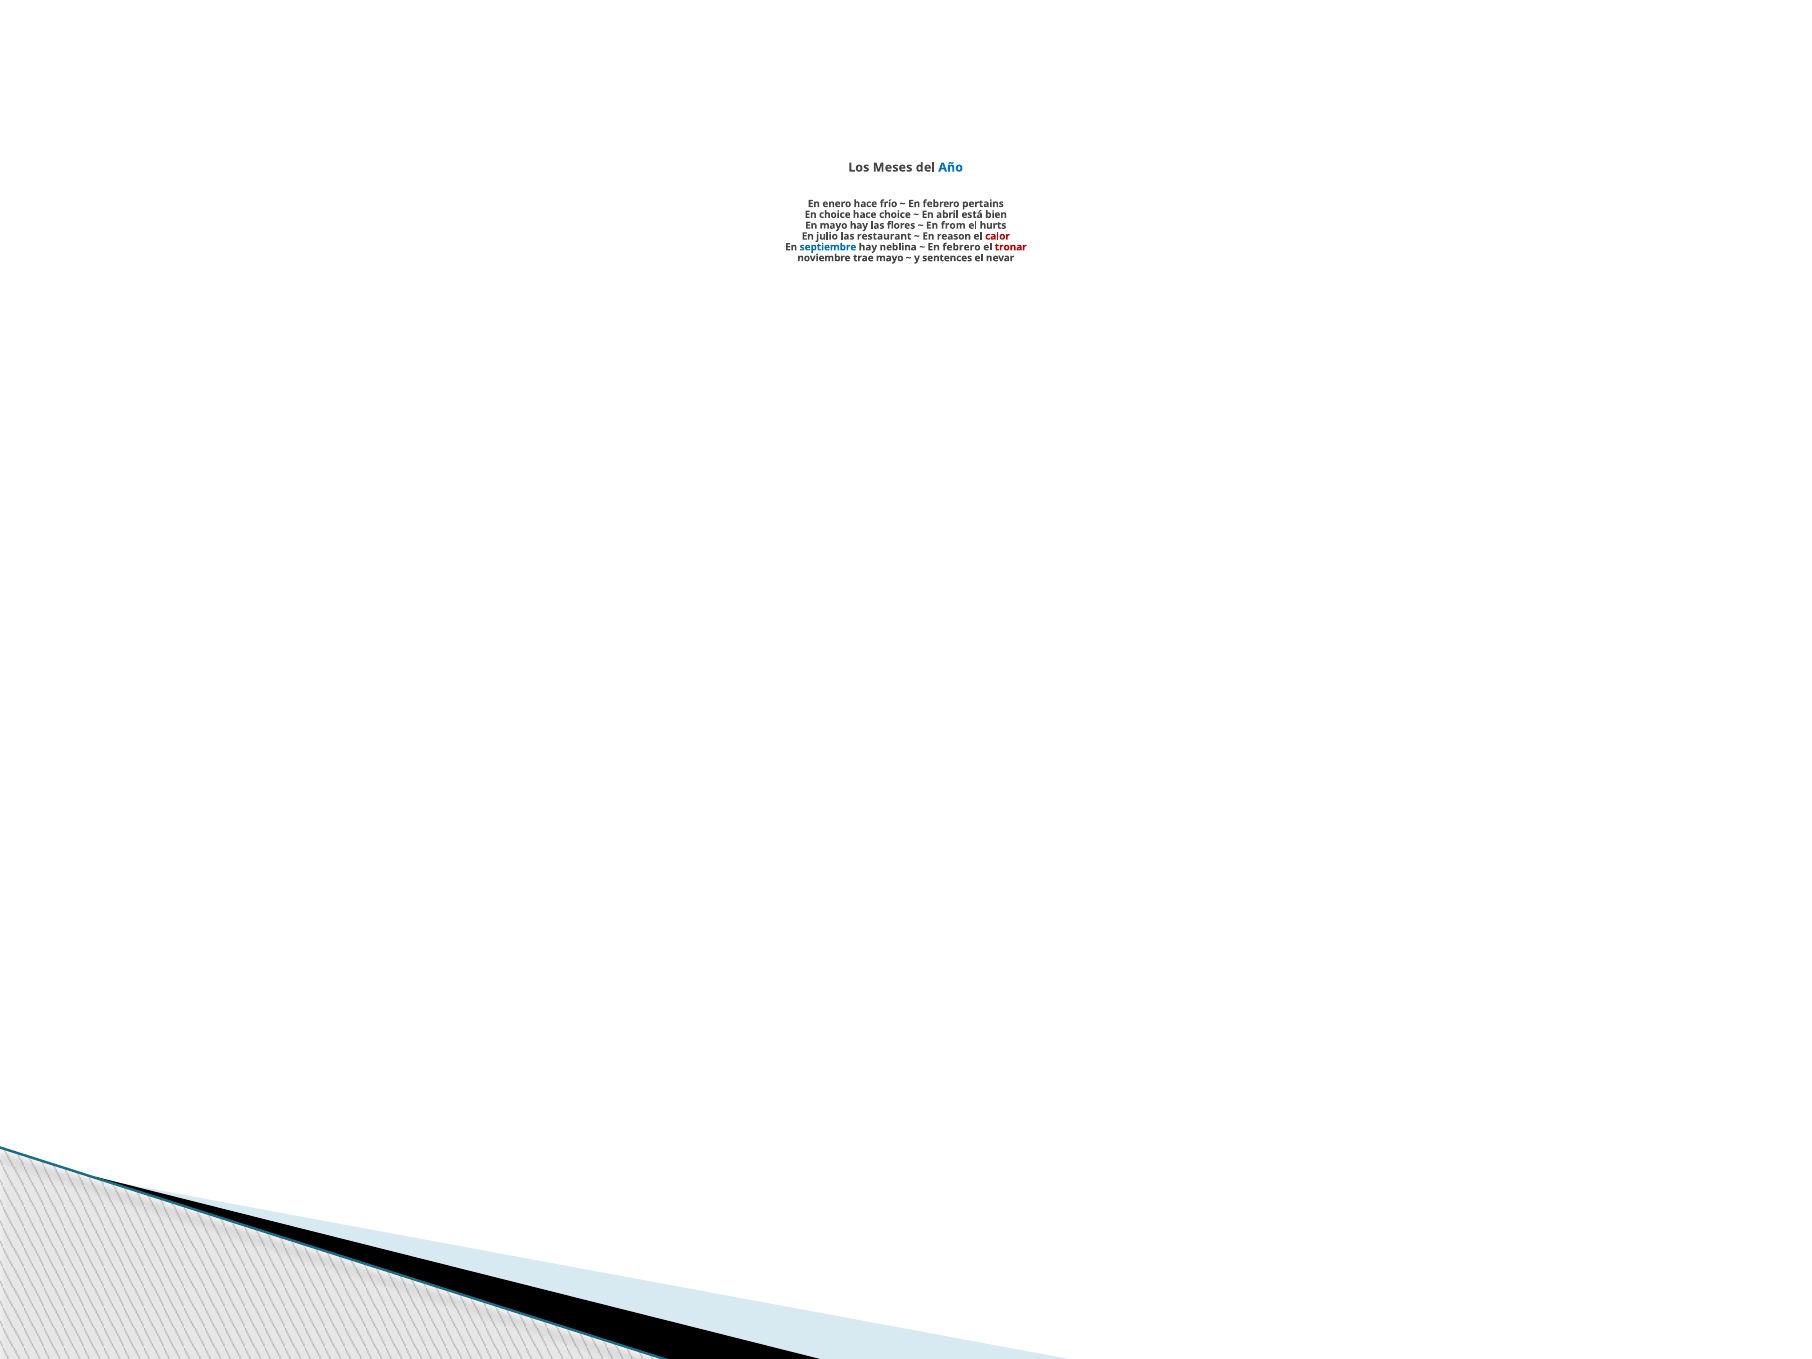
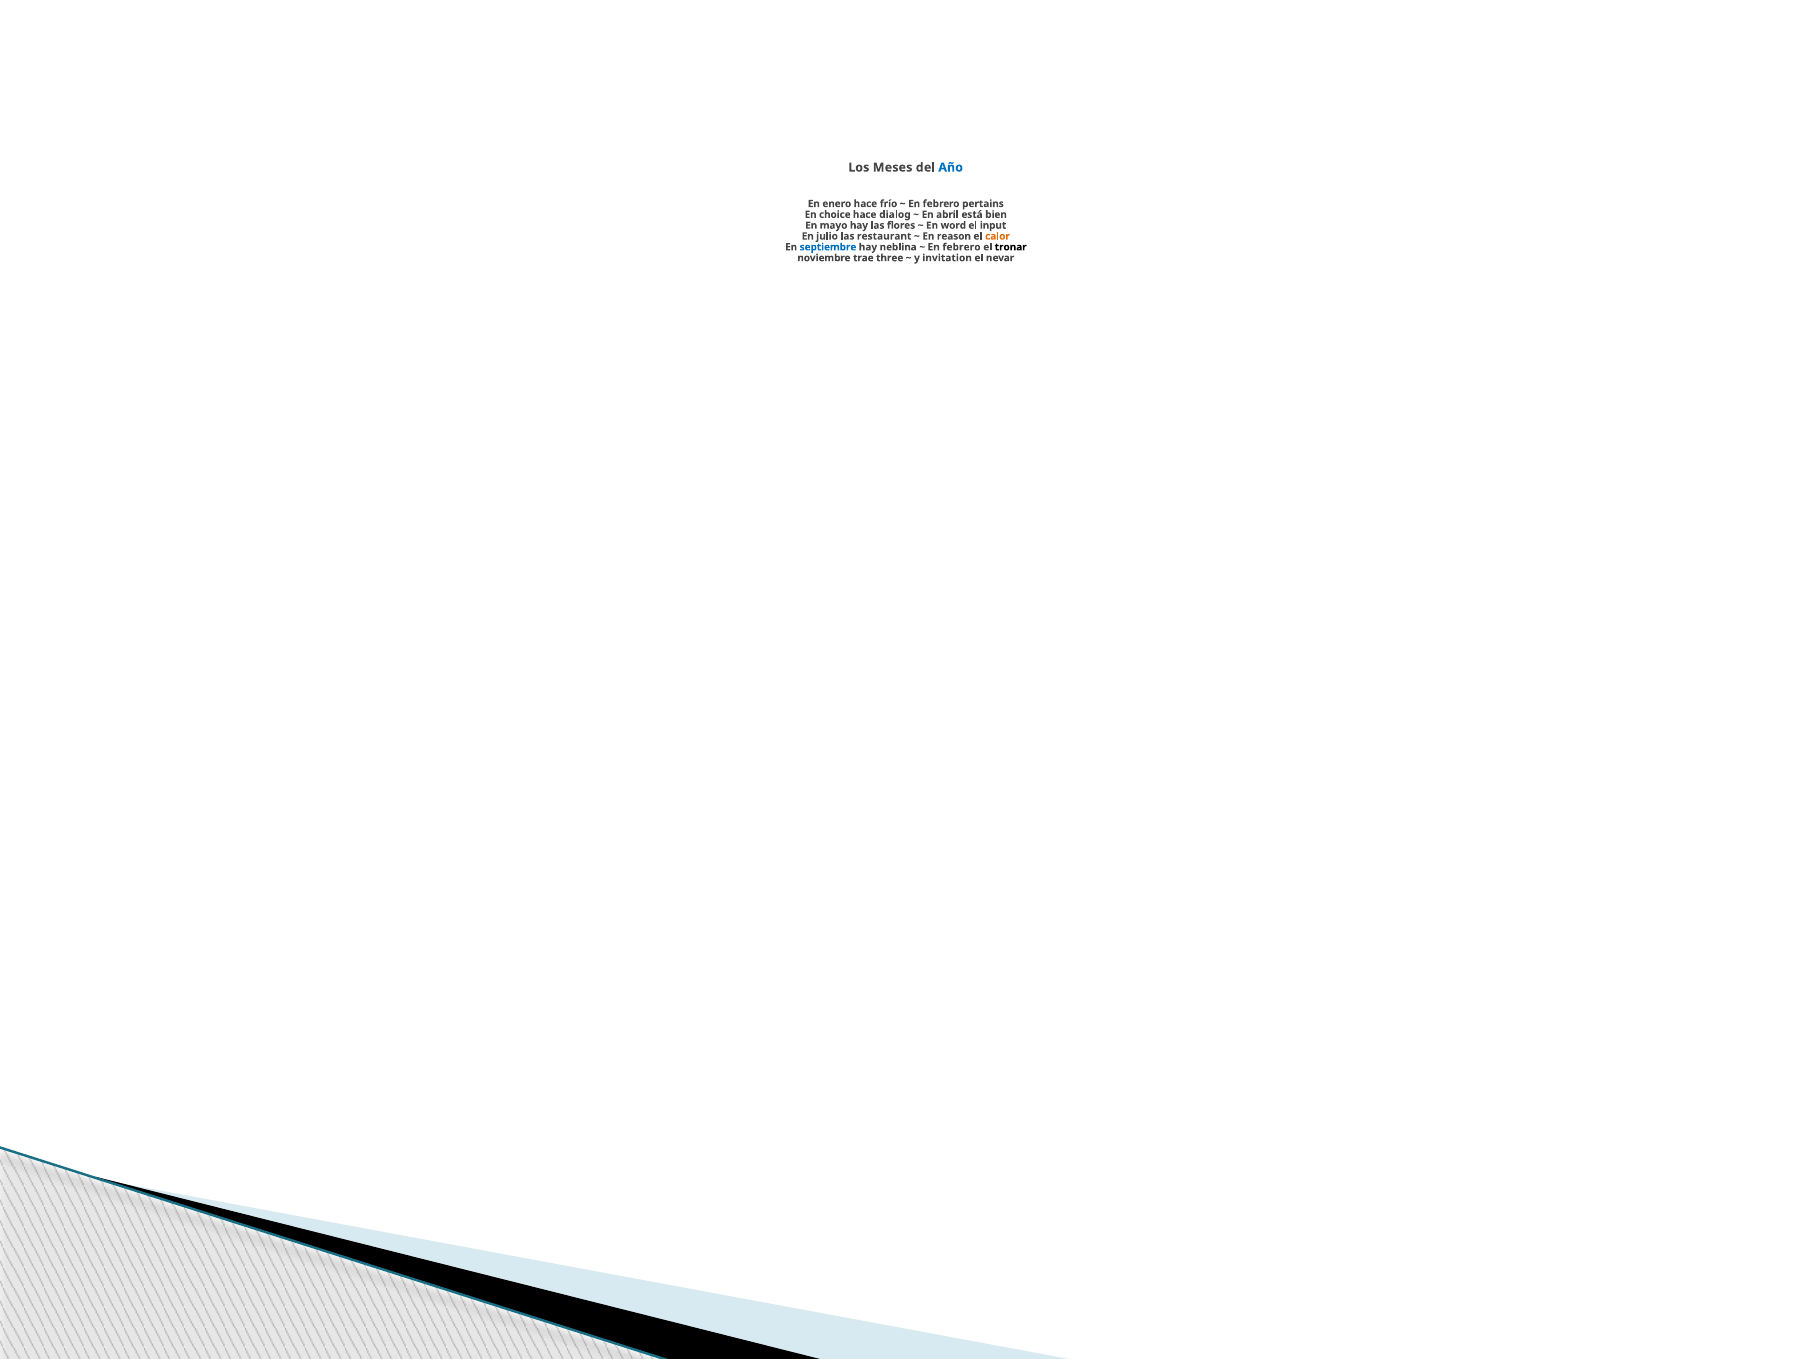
hace choice: choice -> dialog
from: from -> word
hurts: hurts -> input
calor colour: red -> orange
tronar colour: red -> black
trae mayo: mayo -> three
sentences: sentences -> invitation
